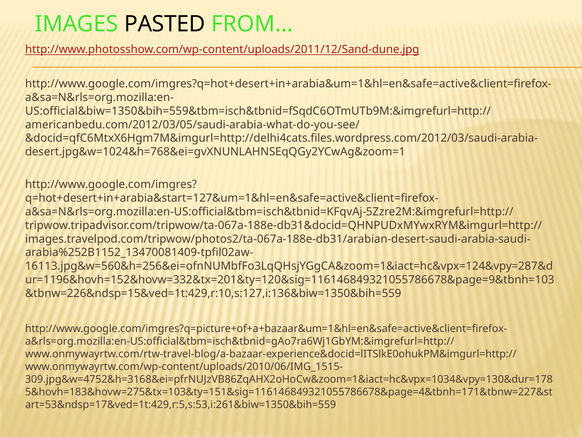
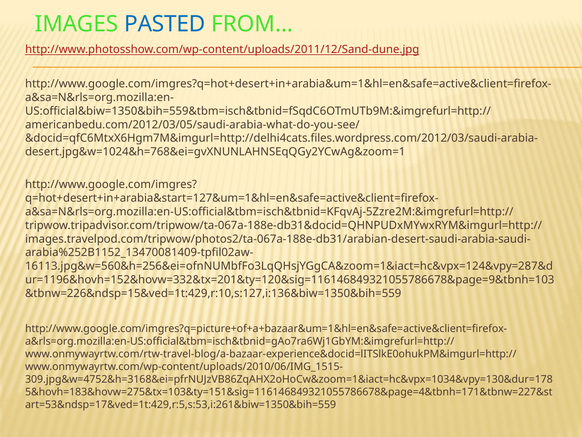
PASTED colour: black -> blue
